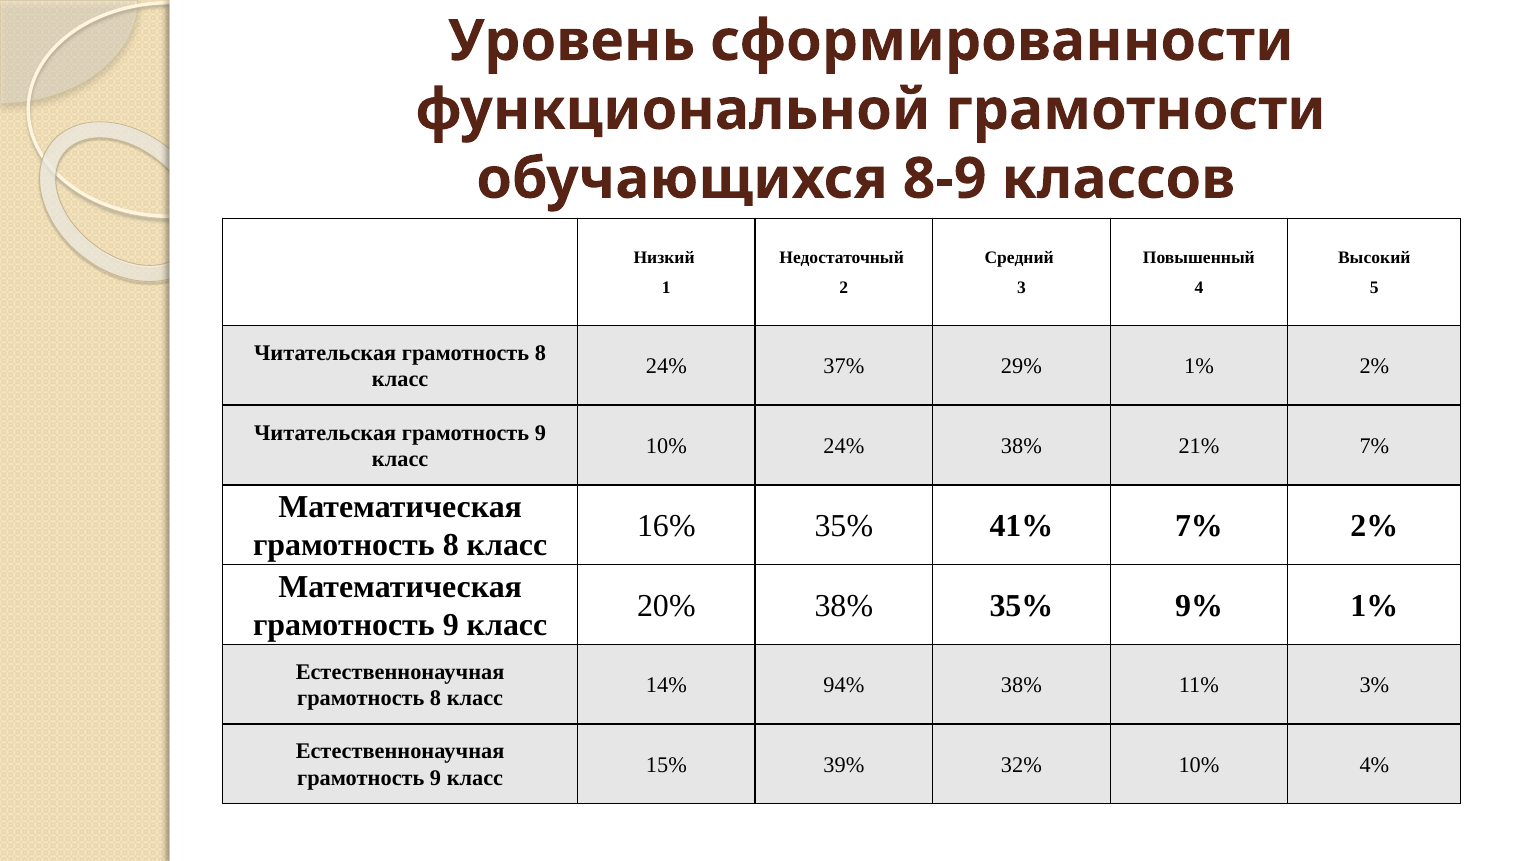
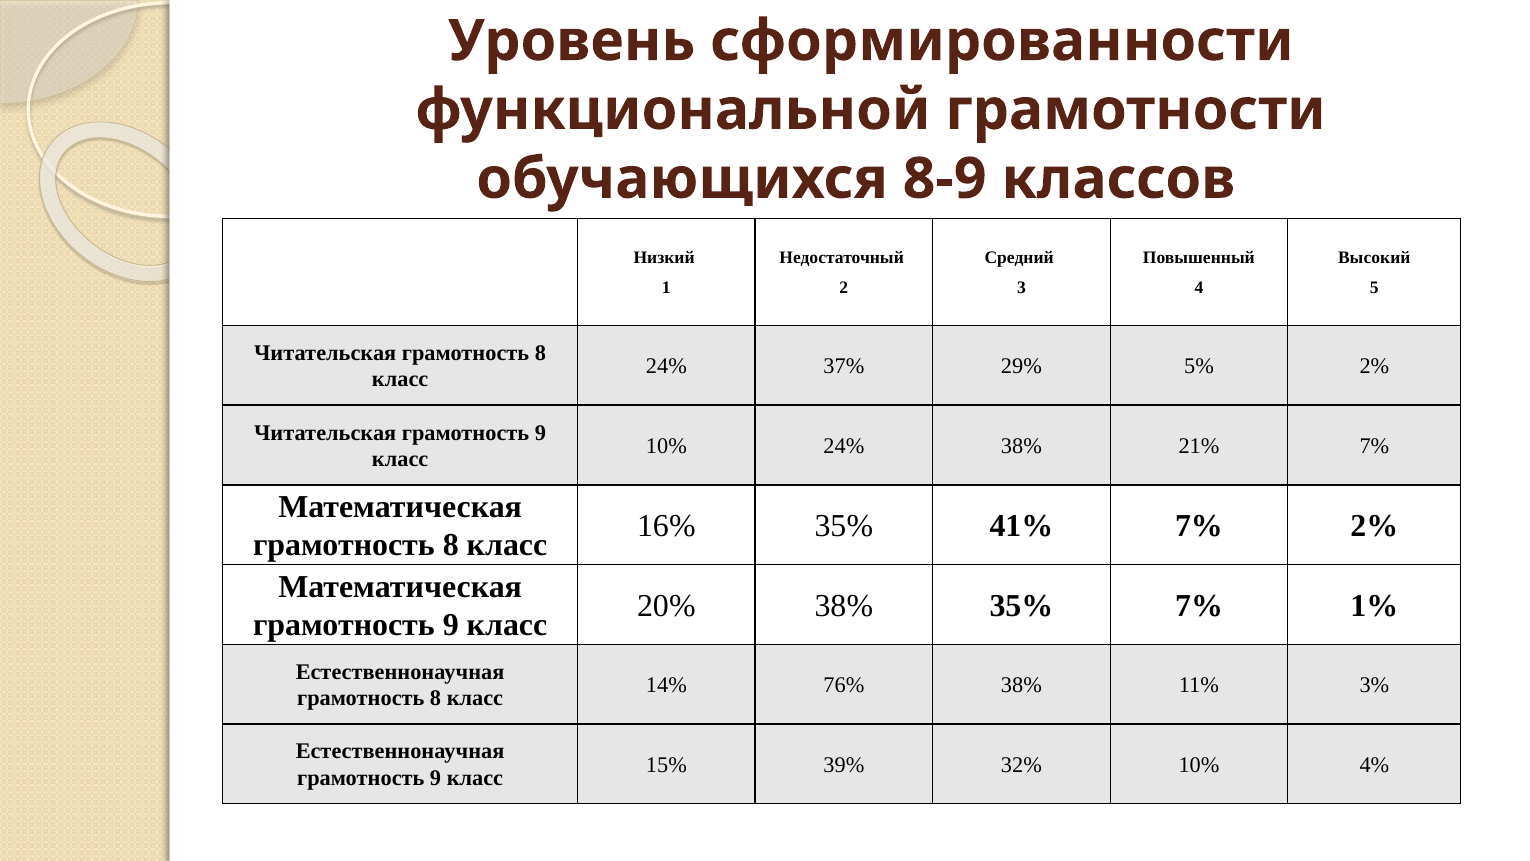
29% 1%: 1% -> 5%
35% 9%: 9% -> 7%
94%: 94% -> 76%
